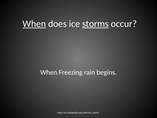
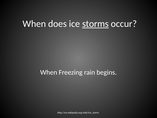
When at (34, 24) underline: present -> none
